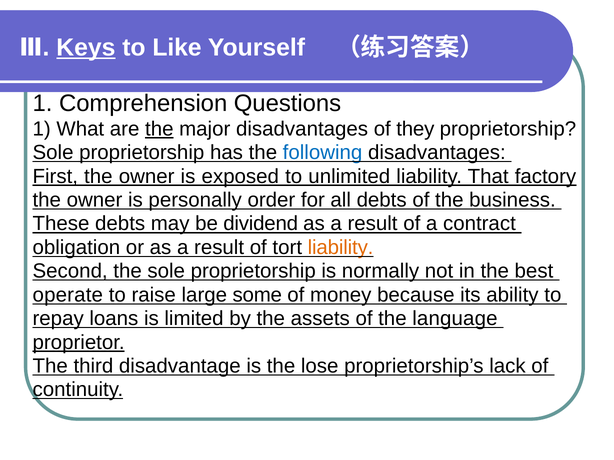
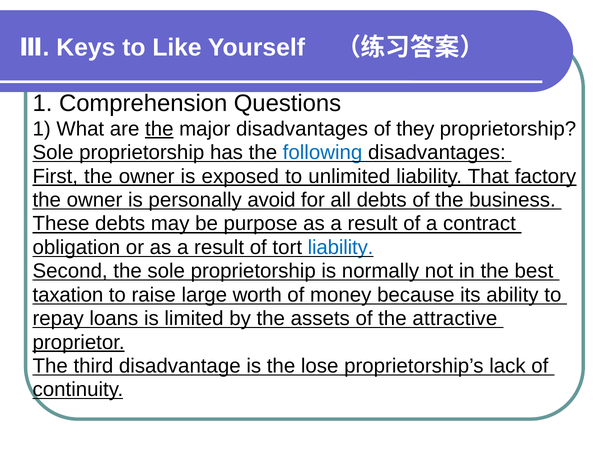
Keys underline: present -> none
order: order -> avoid
dividend: dividend -> purpose
liability at (341, 248) colour: orange -> blue
operate: operate -> taxation
some: some -> worth
language: language -> attractive
